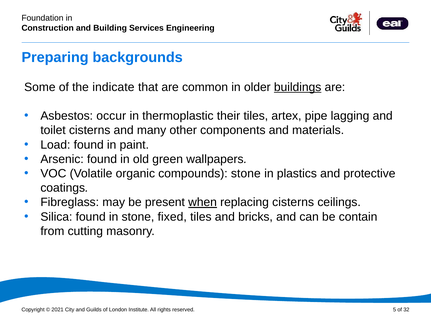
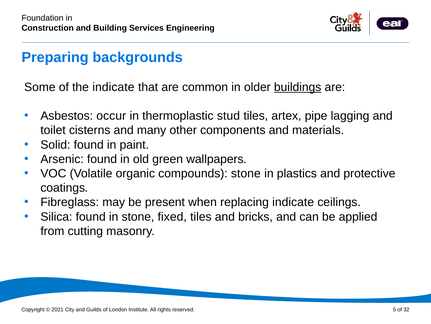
their: their -> stud
Load: Load -> Solid
when underline: present -> none
replacing cisterns: cisterns -> indicate
contain: contain -> applied
